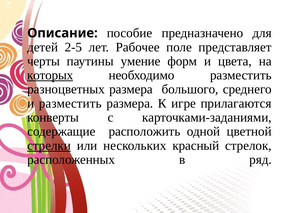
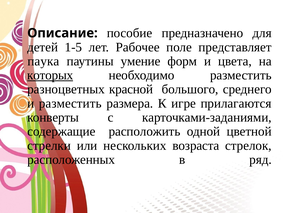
2-5: 2-5 -> 1-5
черты: черты -> паука
разноцветных размера: размера -> красной
стрелки underline: present -> none
красный: красный -> возраста
